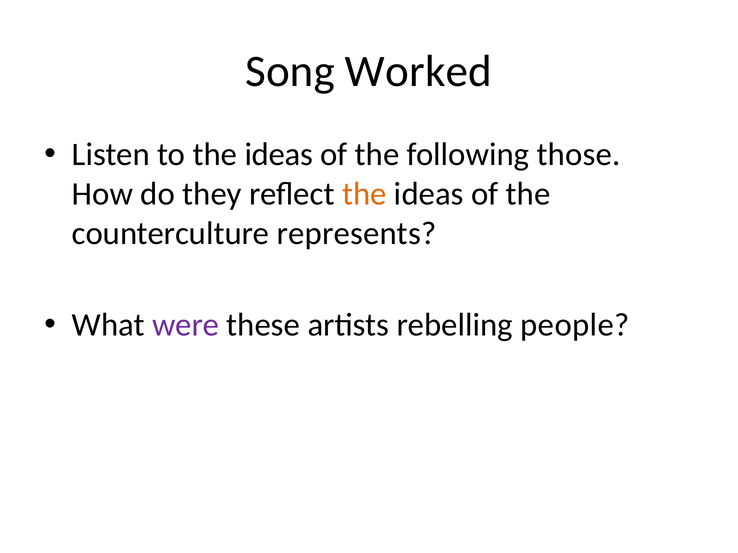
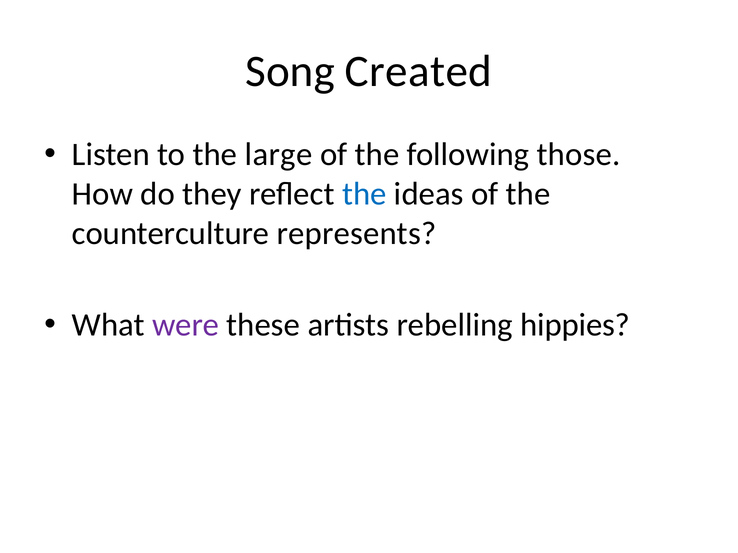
Worked: Worked -> Created
to the ideas: ideas -> large
the at (364, 194) colour: orange -> blue
people: people -> hippies
